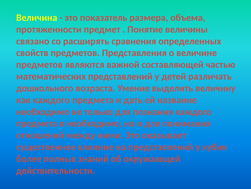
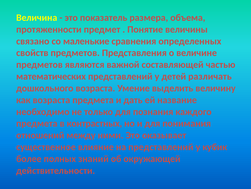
расширять: расширять -> маленькие
как каждого: каждого -> возраста
в необходимо: необходимо -> контрастных
